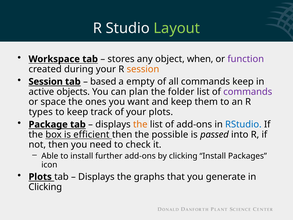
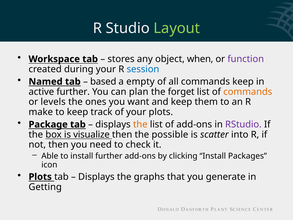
session at (143, 69) colour: orange -> blue
Session at (46, 82): Session -> Named
active objects: objects -> further
folder: folder -> forget
commands at (248, 92) colour: purple -> orange
space: space -> levels
types: types -> make
RStudio colour: blue -> purple
efficient: efficient -> visualize
passed: passed -> scatter
Clicking at (45, 187): Clicking -> Getting
